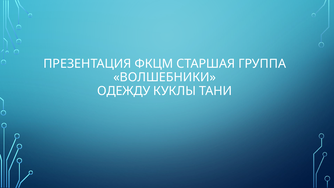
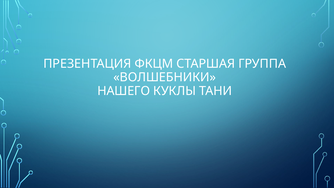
ОДЕЖДУ: ОДЕЖДУ -> НАШЕГО
